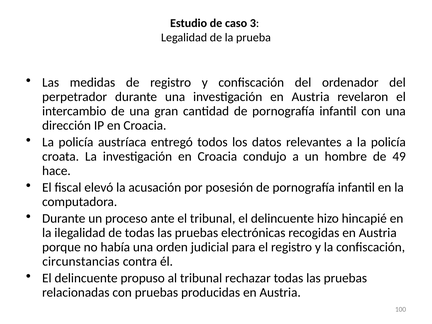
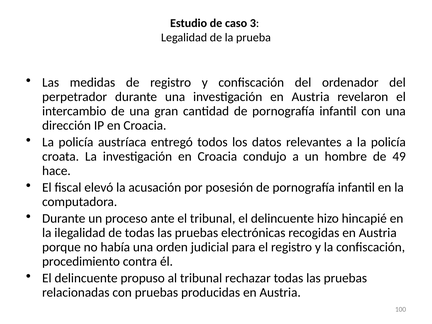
circunstancias: circunstancias -> procedimiento
